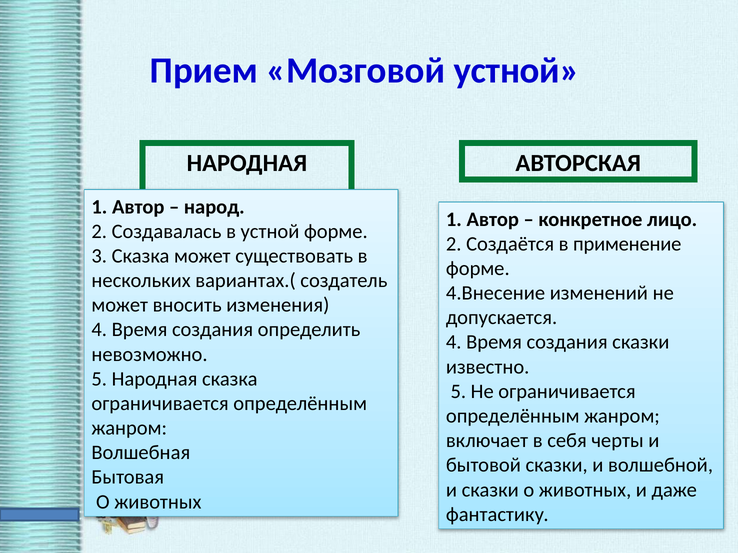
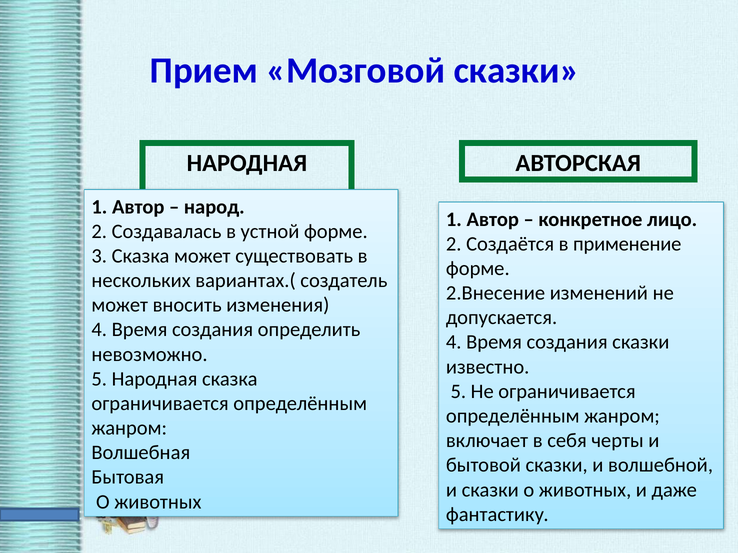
Мозговой устной: устной -> сказки
4.Внесение: 4.Внесение -> 2.Внесение
